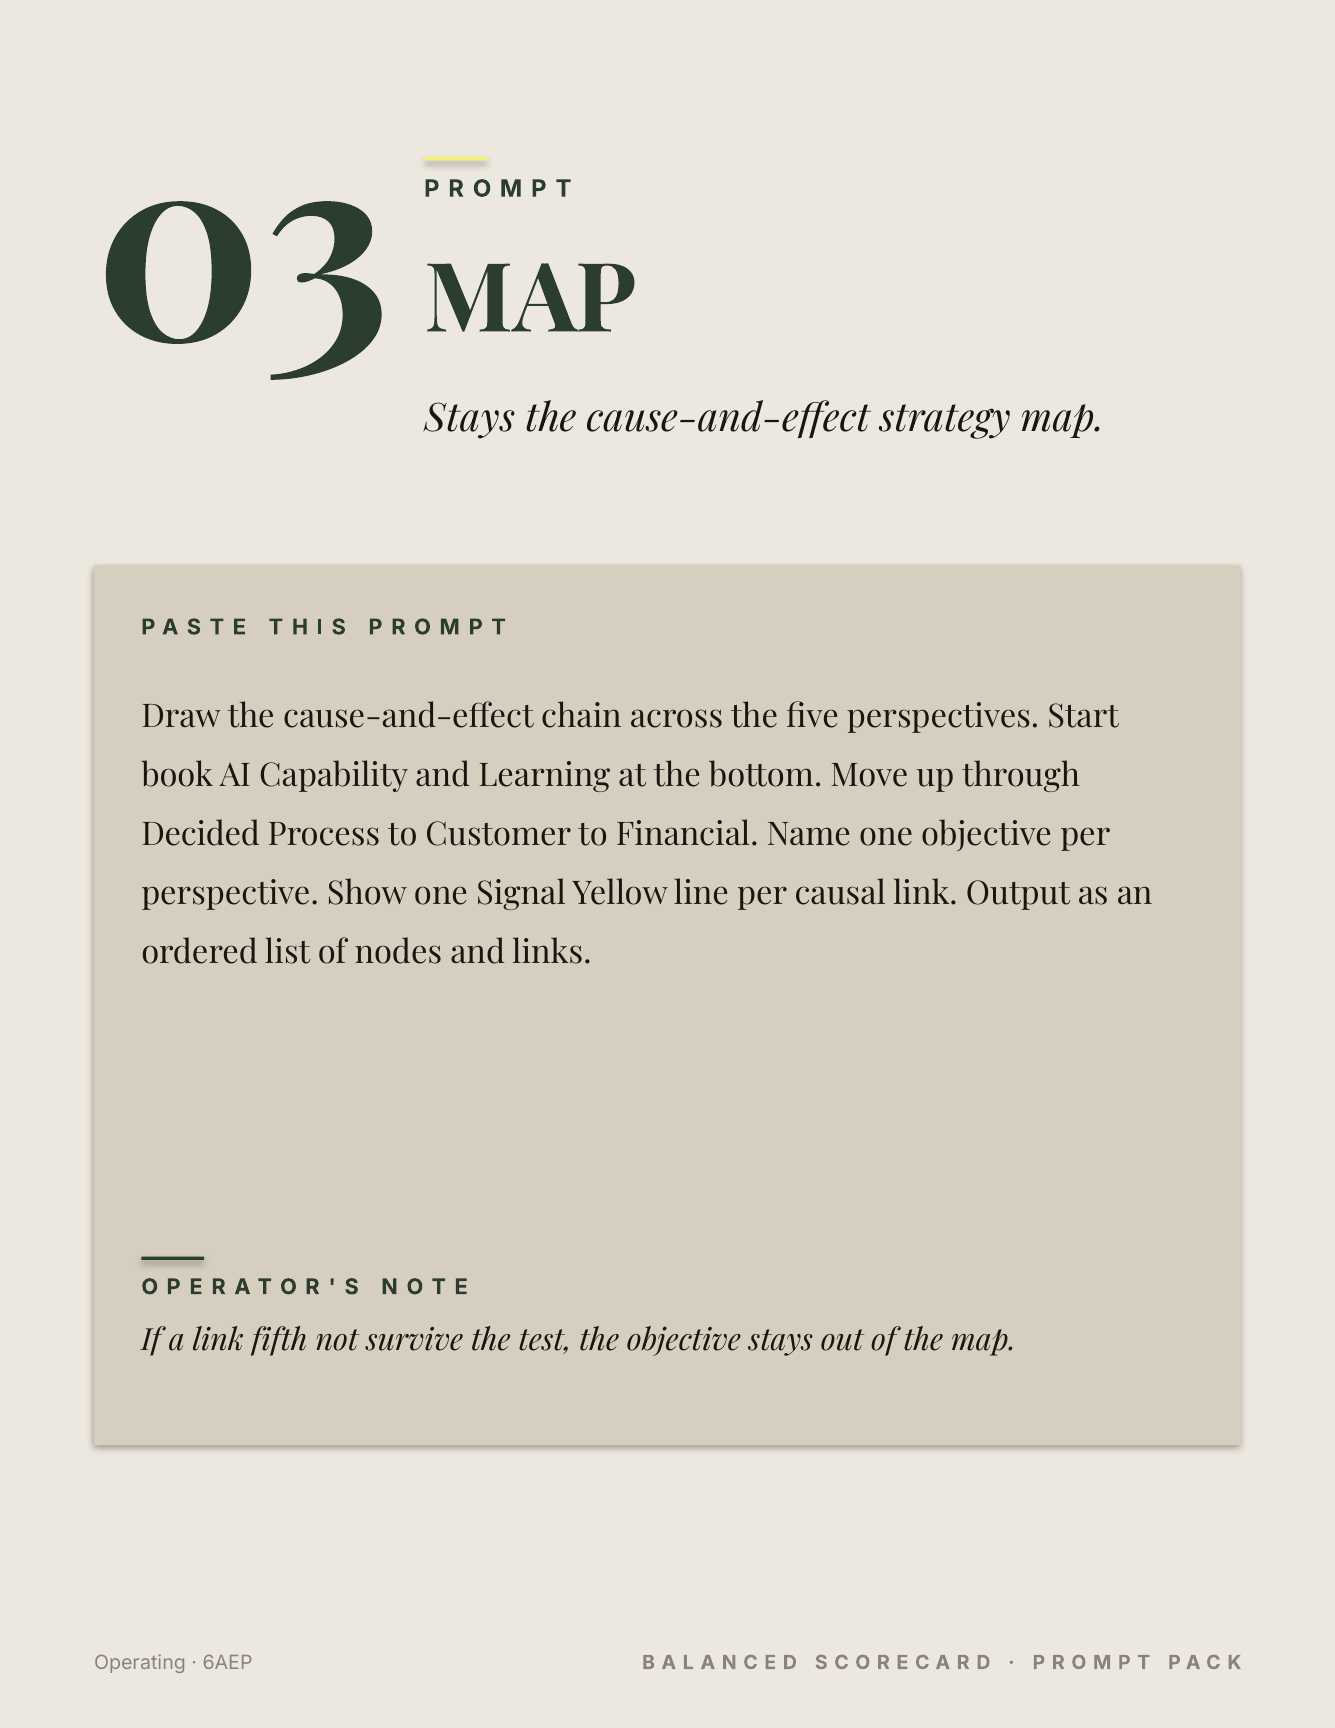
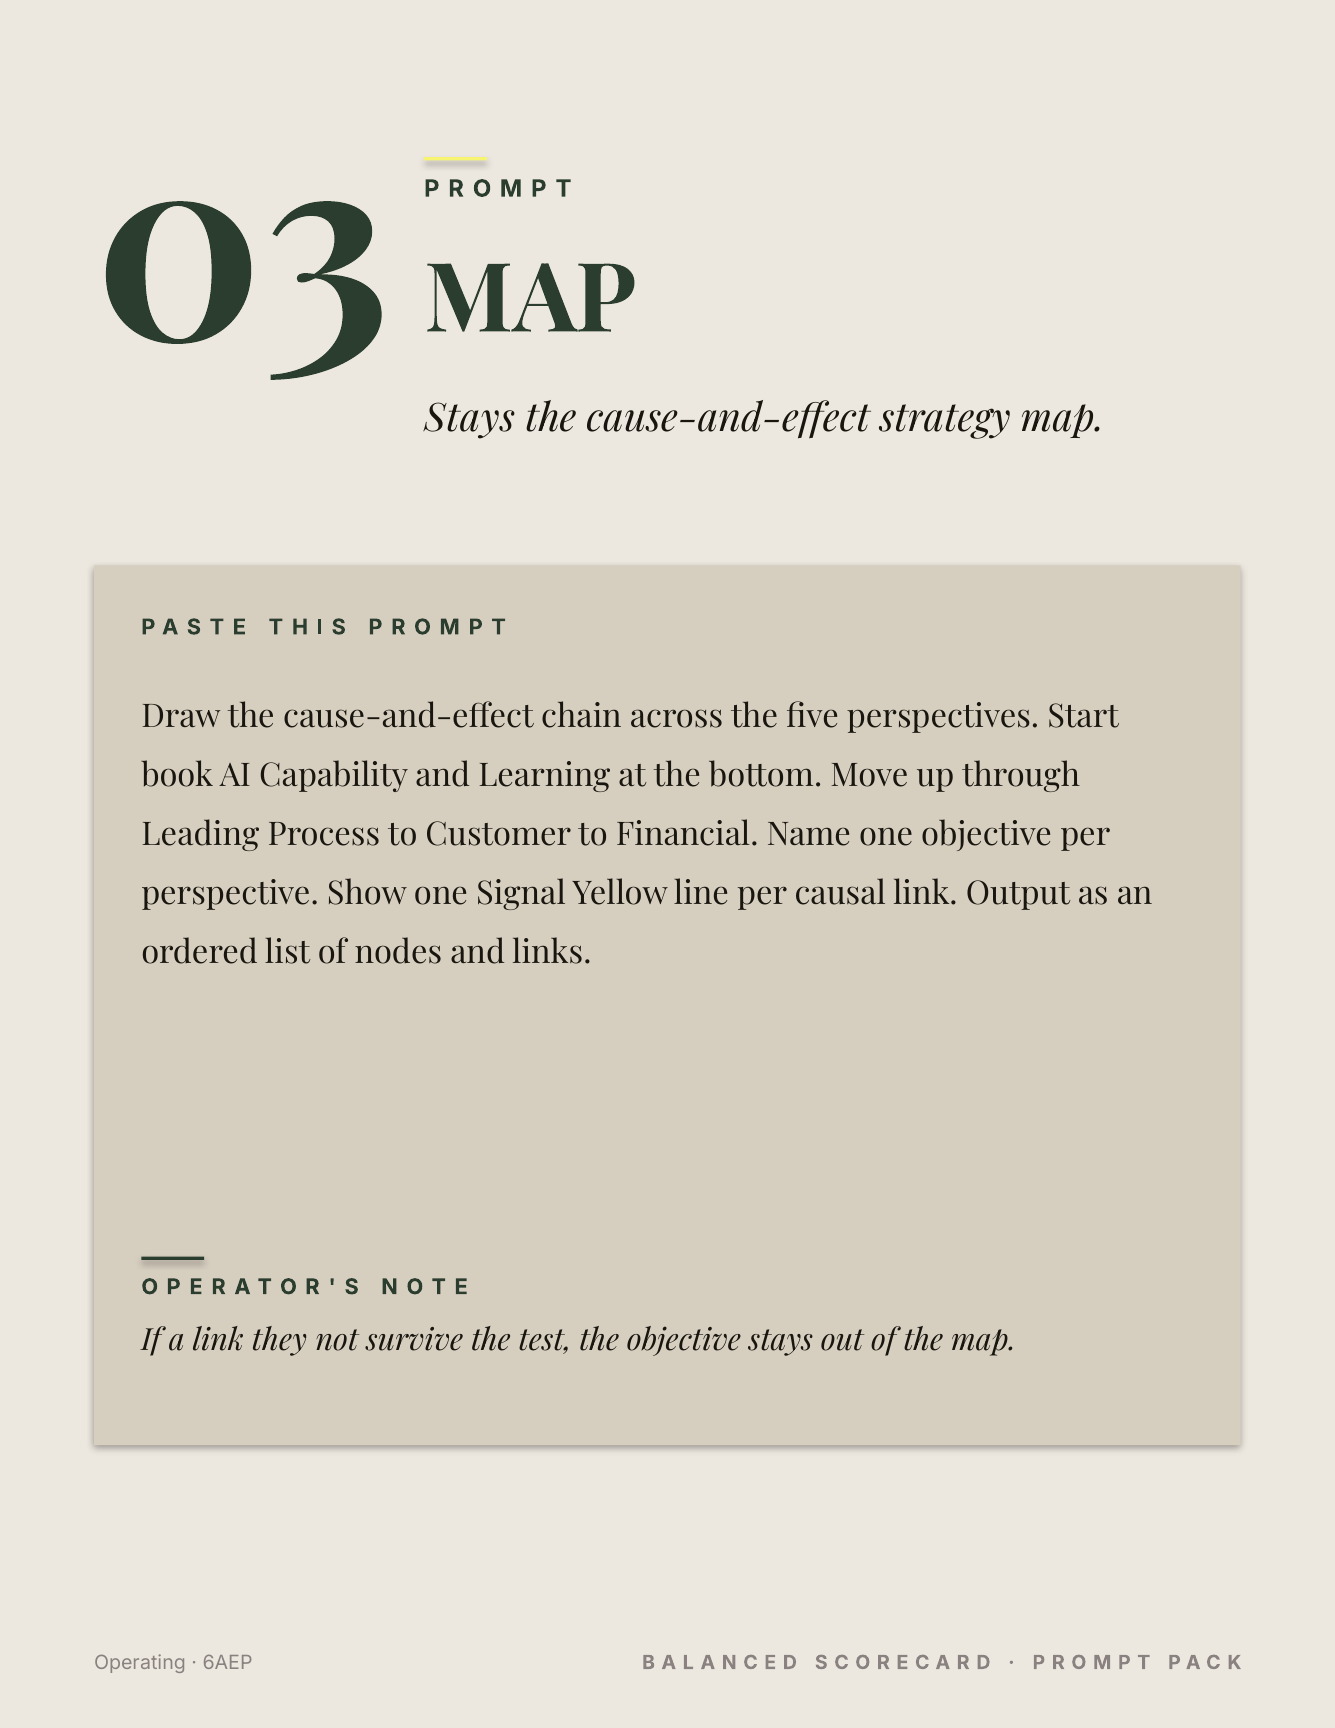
Decided: Decided -> Leading
fifth: fifth -> they
